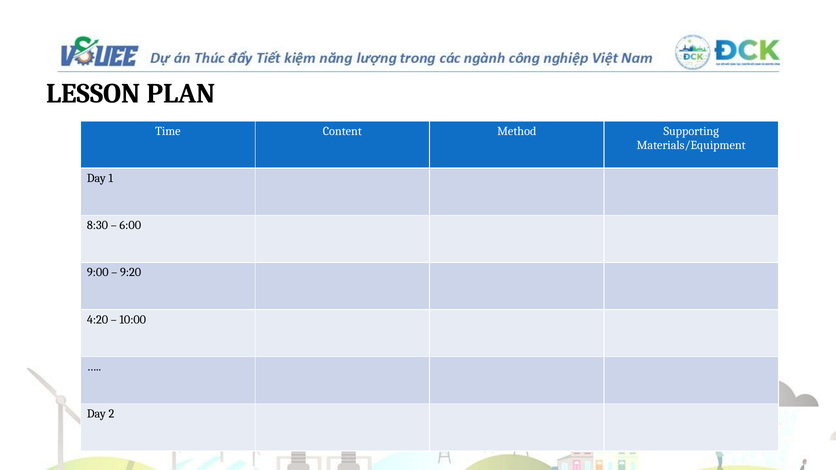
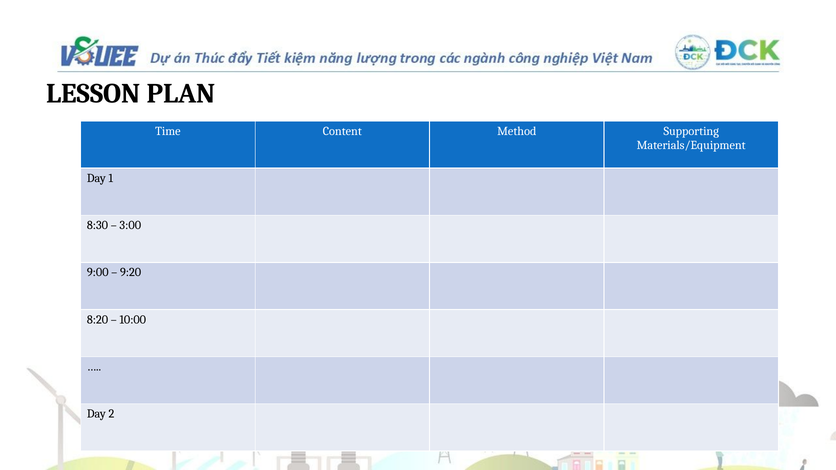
6:00: 6:00 -> 3:00
4:20: 4:20 -> 8:20
